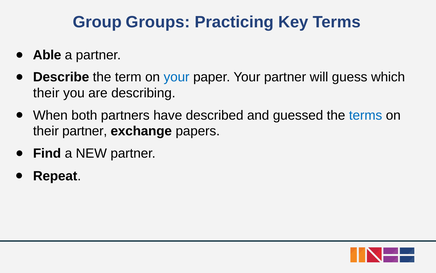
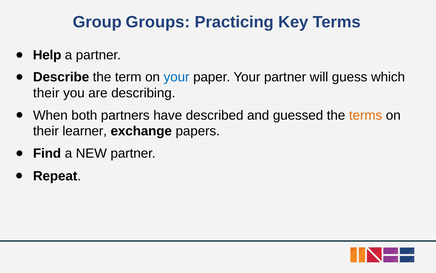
Able: Able -> Help
terms at (366, 115) colour: blue -> orange
their partner: partner -> learner
